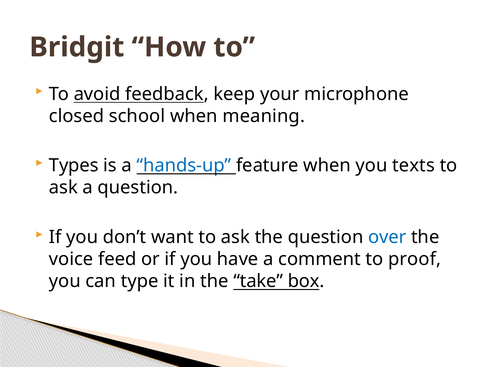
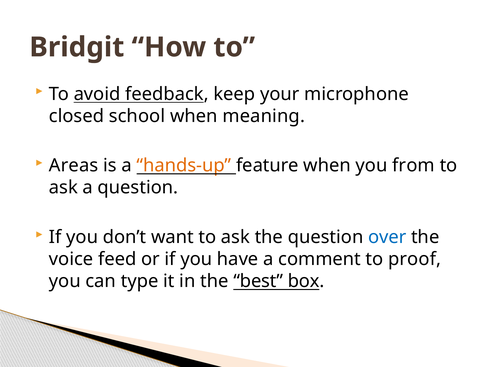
Types: Types -> Areas
hands-up colour: blue -> orange
texts: texts -> from
take: take -> best
